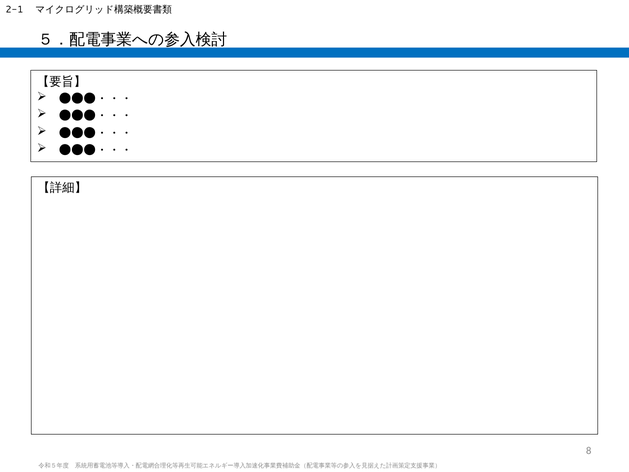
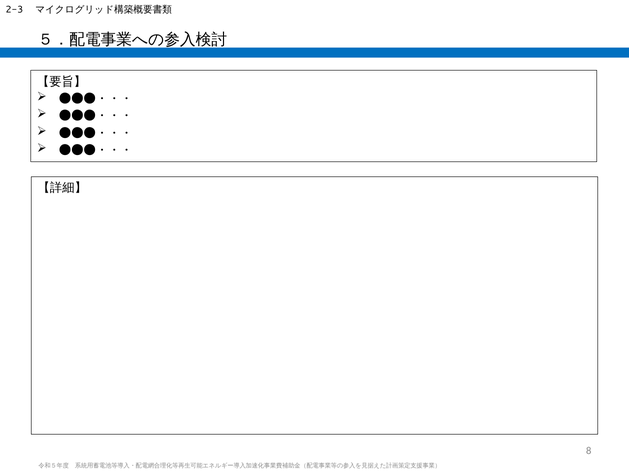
2-1: 2-1 -> 2-3
